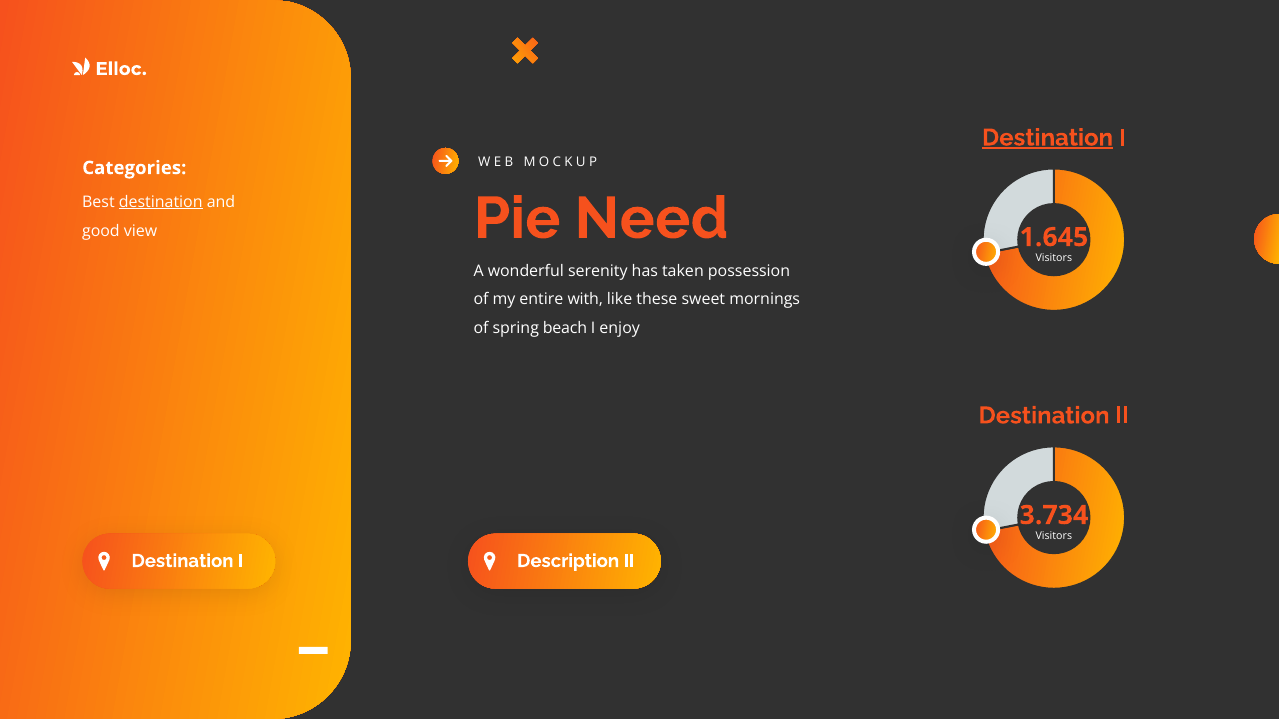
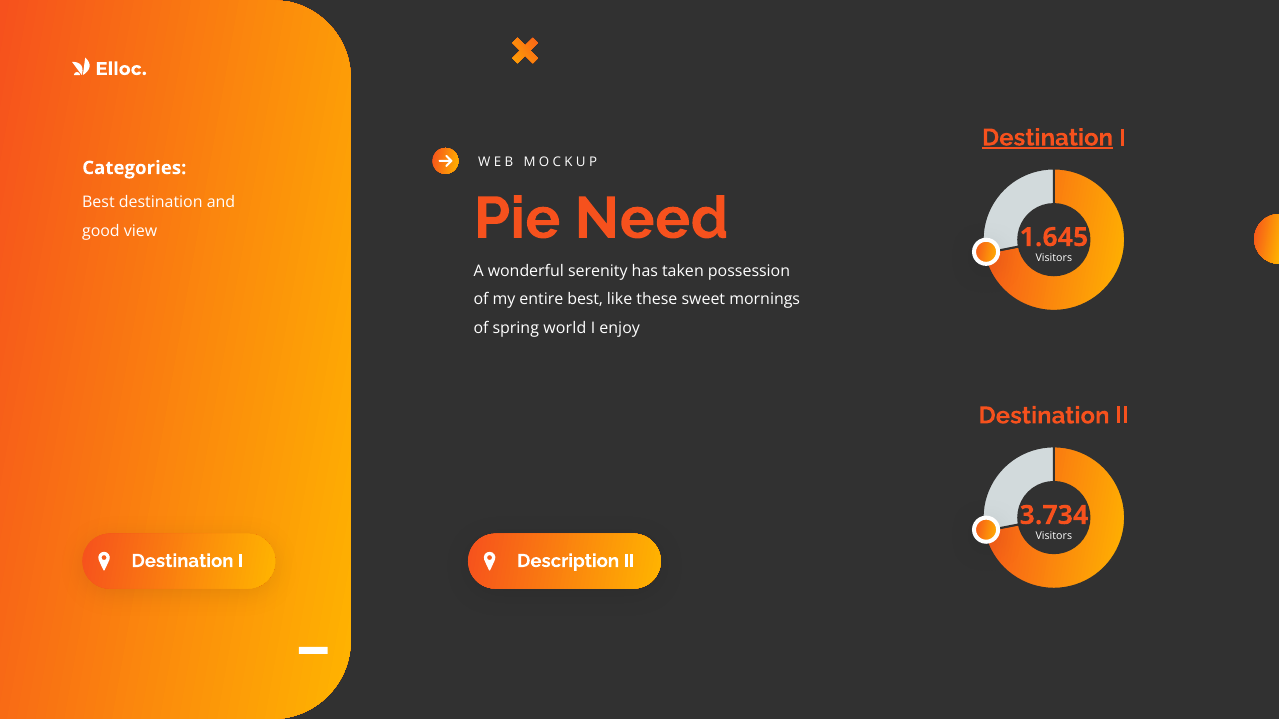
destination at (161, 202) underline: present -> none
entire with: with -> best
beach: beach -> world
